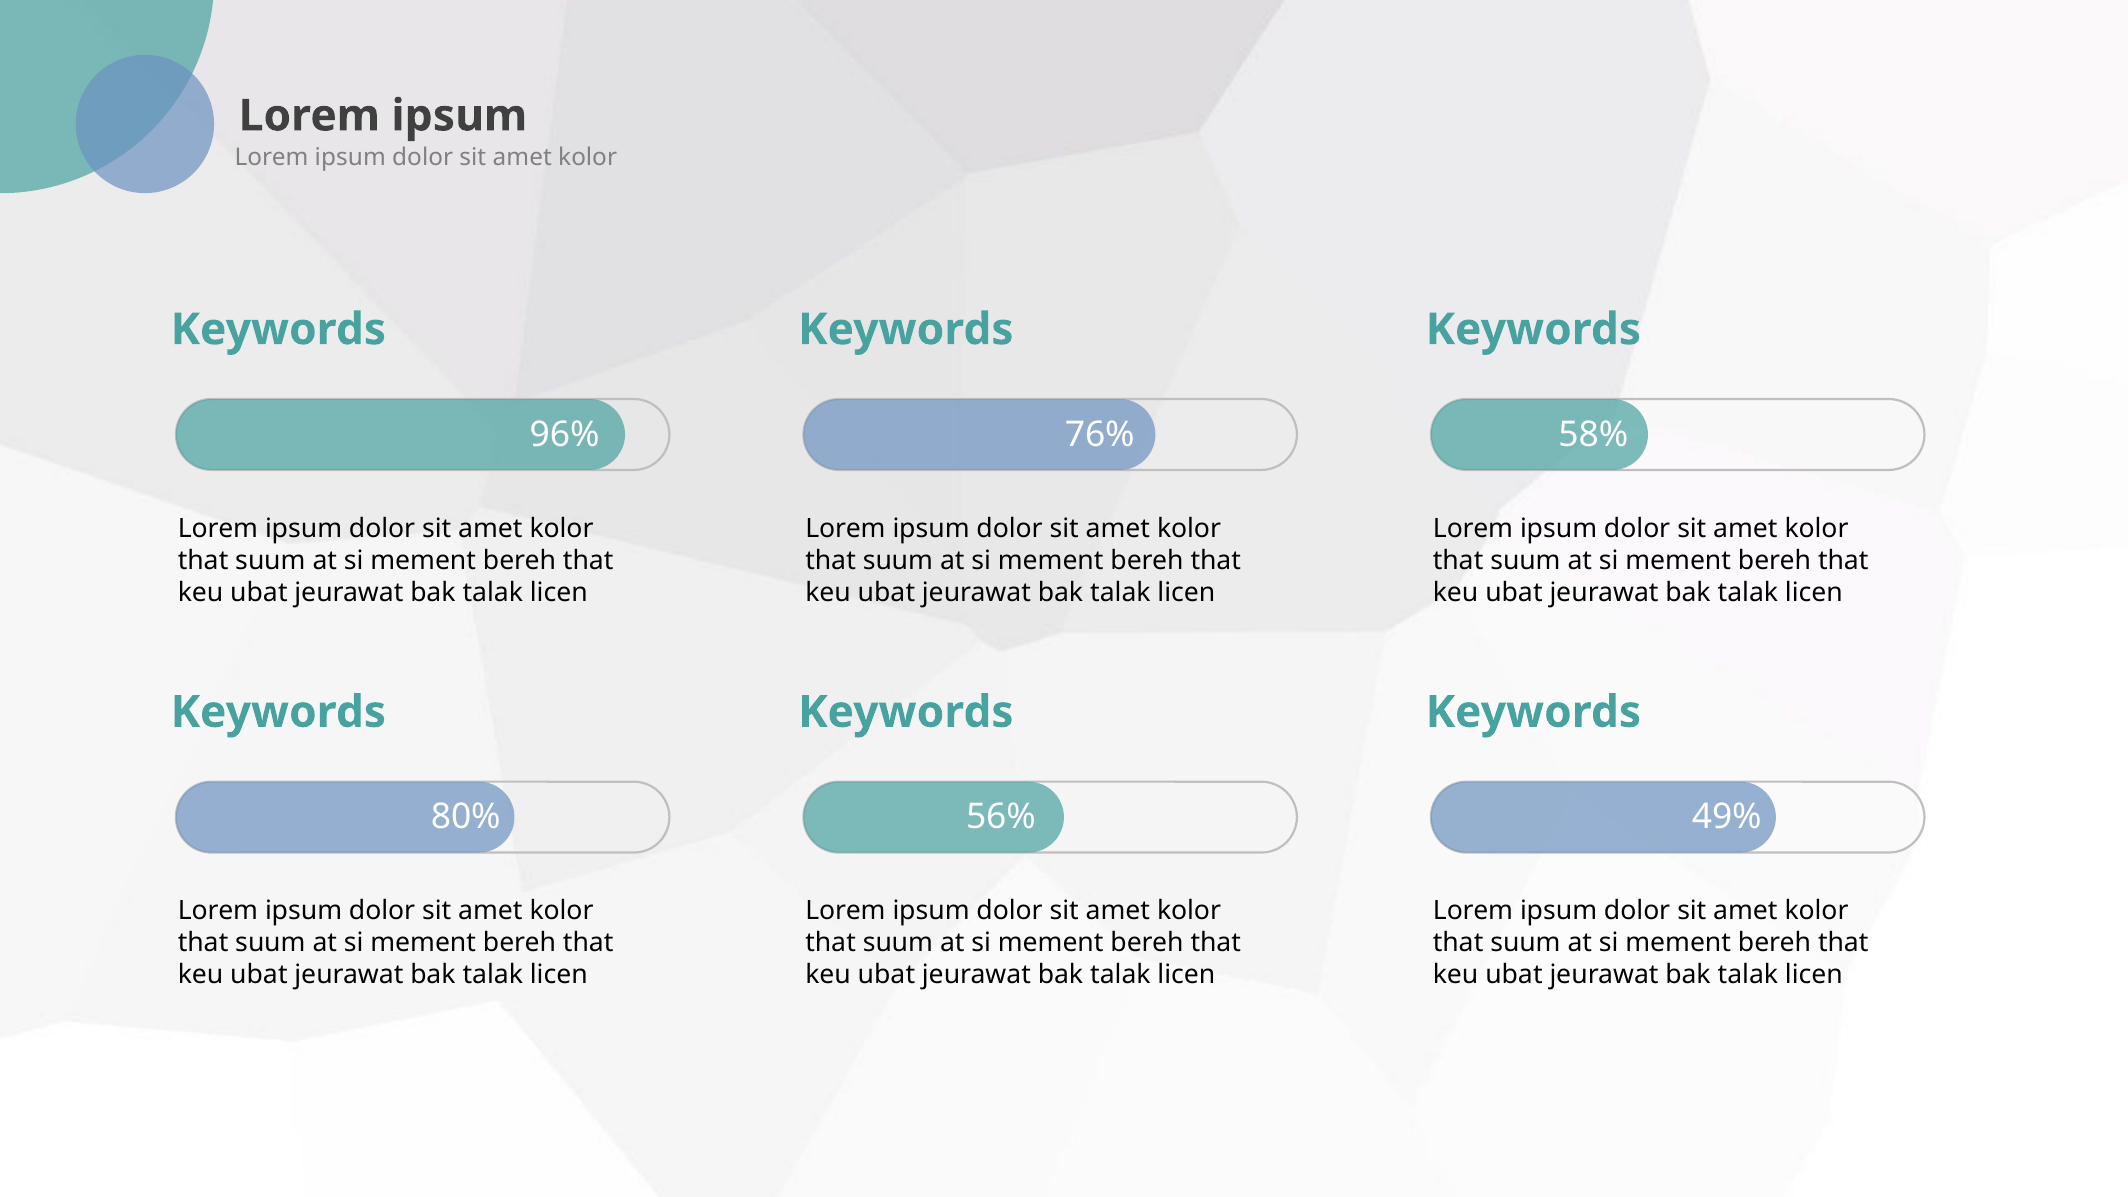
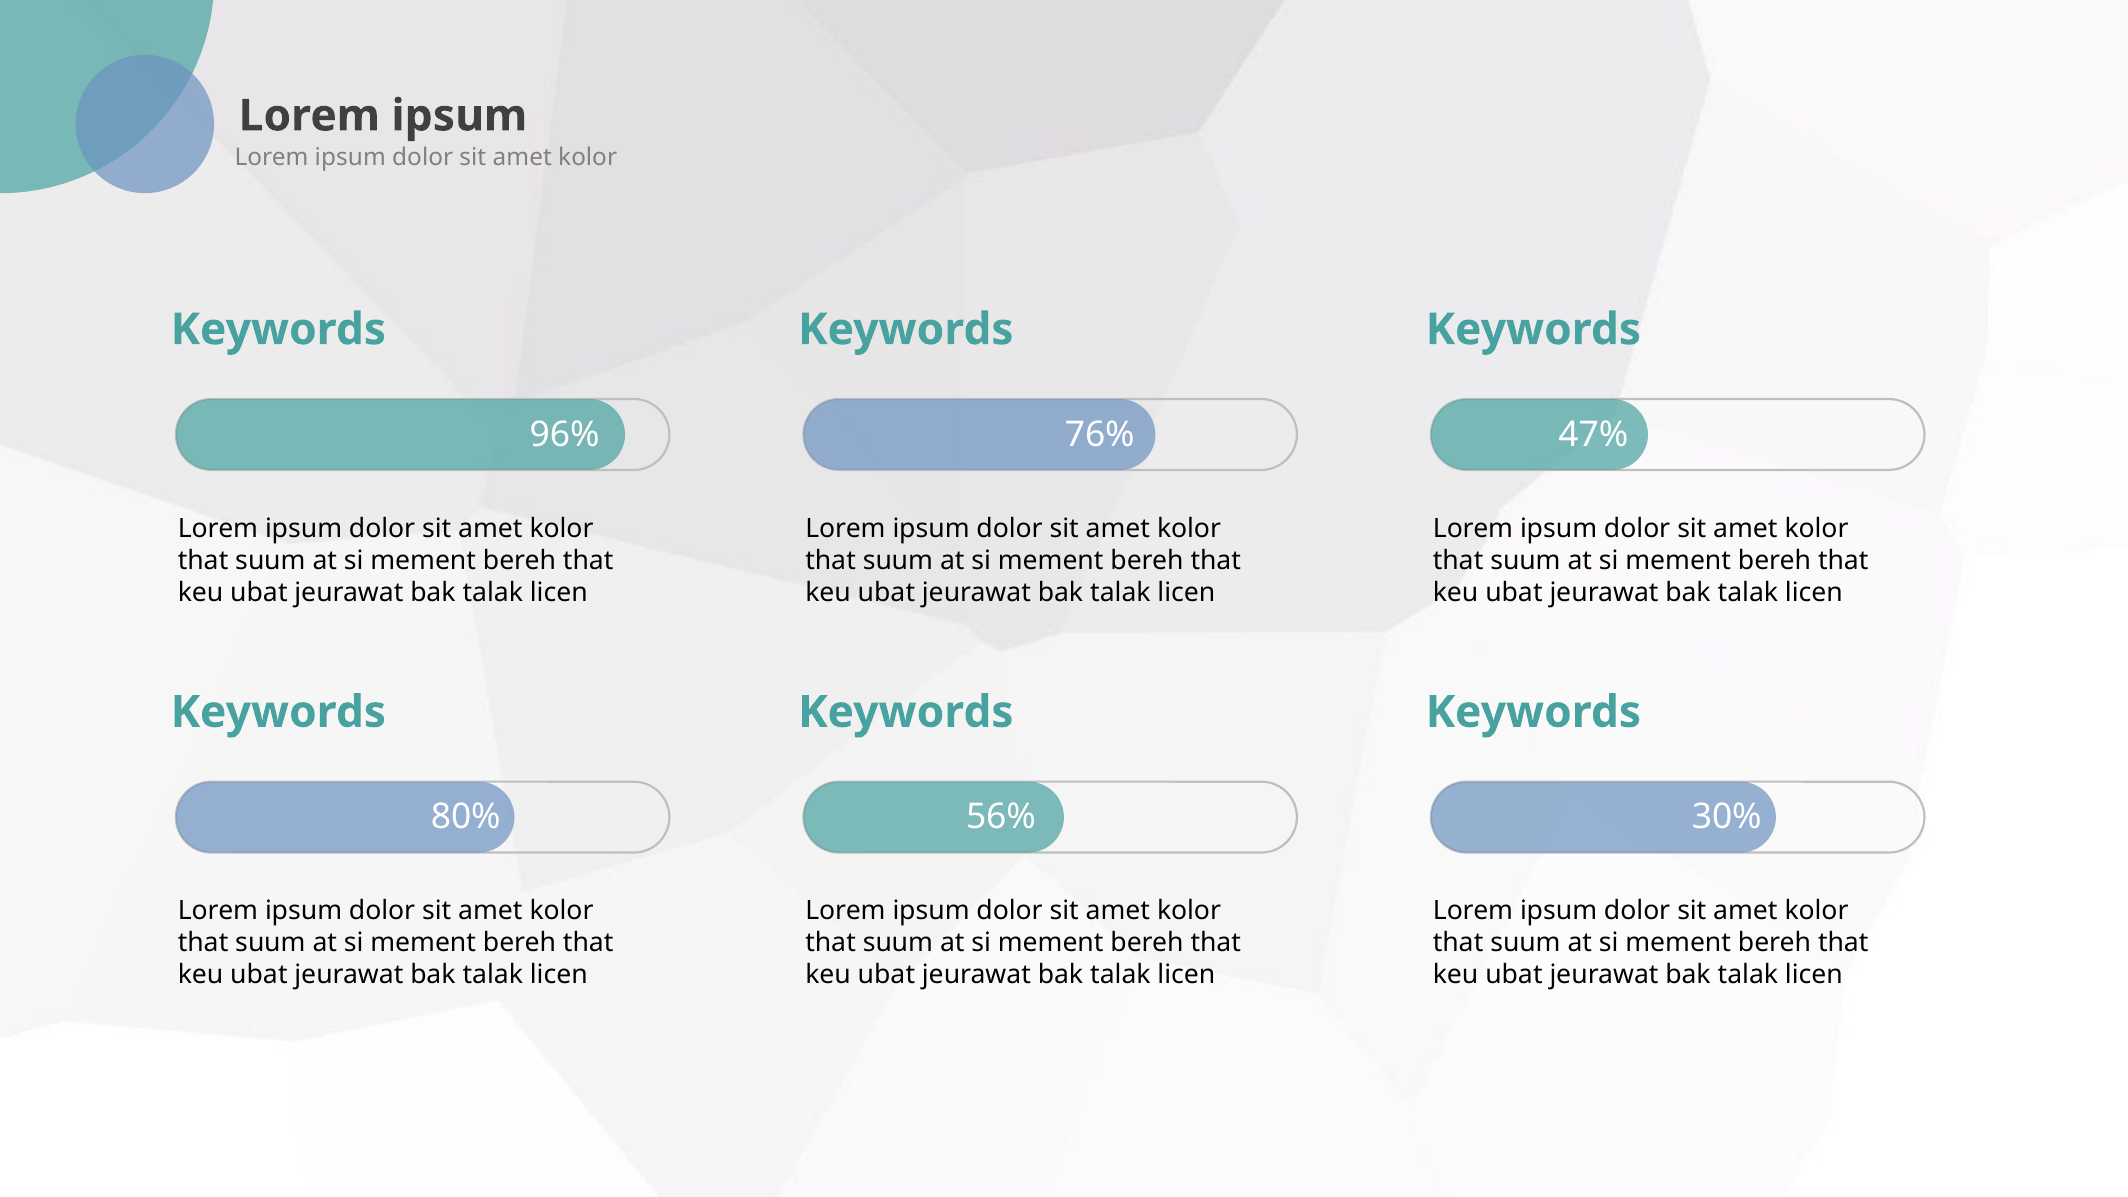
58%: 58% -> 47%
49%: 49% -> 30%
